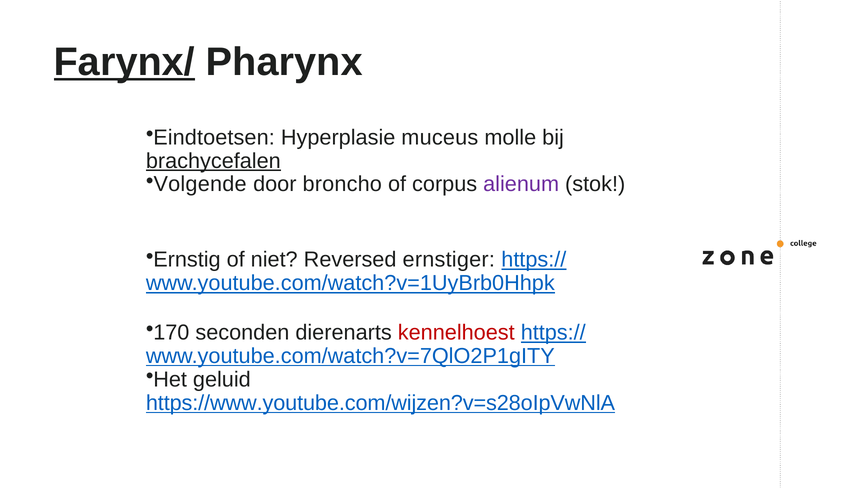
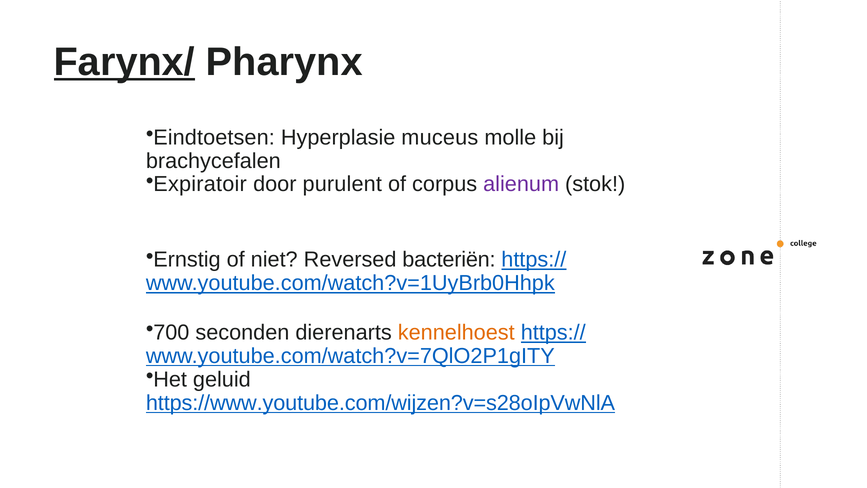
brachycefalen underline: present -> none
Volgende: Volgende -> Expiratoir
broncho: broncho -> purulent
ernstiger: ernstiger -> bacteriën
170: 170 -> 700
kennelhoest colour: red -> orange
